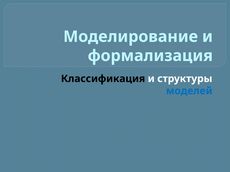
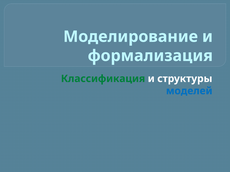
Классификация colour: black -> green
